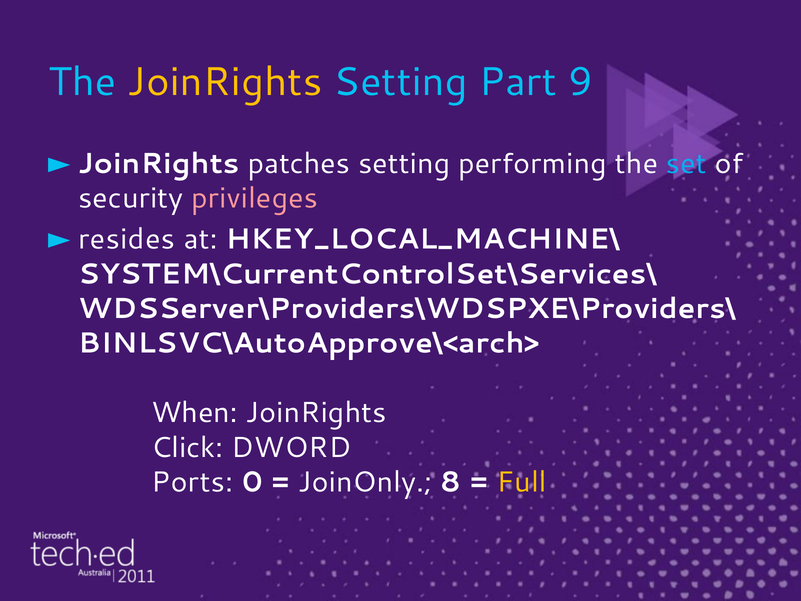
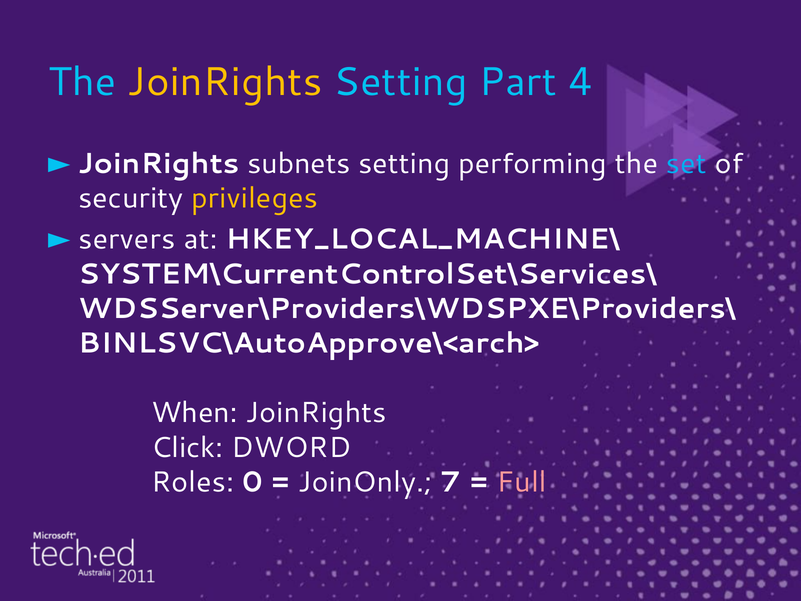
9: 9 -> 4
patches: patches -> subnets
privileges colour: pink -> yellow
resides: resides -> servers
Ports: Ports -> Roles
8: 8 -> 7
Full colour: yellow -> pink
